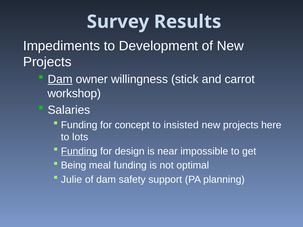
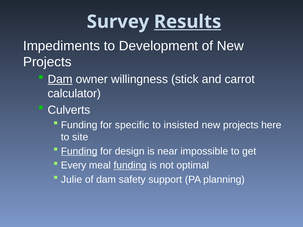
Results underline: none -> present
workshop: workshop -> calculator
Salaries: Salaries -> Culverts
concept: concept -> specific
lots: lots -> site
Being: Being -> Every
funding at (130, 166) underline: none -> present
